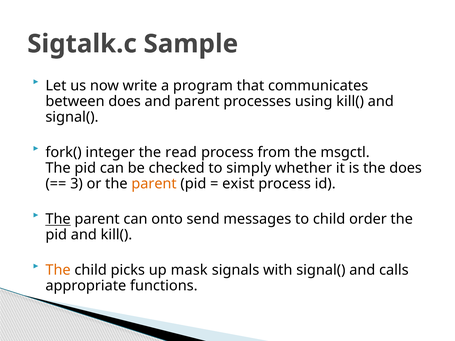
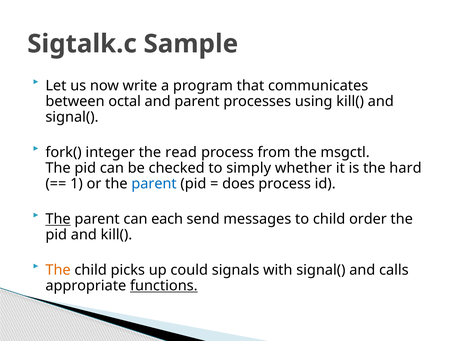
between does: does -> octal
the does: does -> hard
3: 3 -> 1
parent at (154, 184) colour: orange -> blue
exist: exist -> does
onto: onto -> each
mask: mask -> could
functions underline: none -> present
